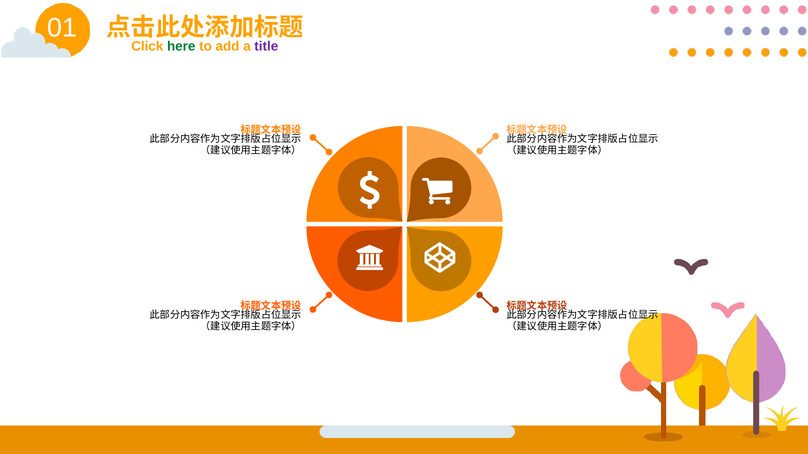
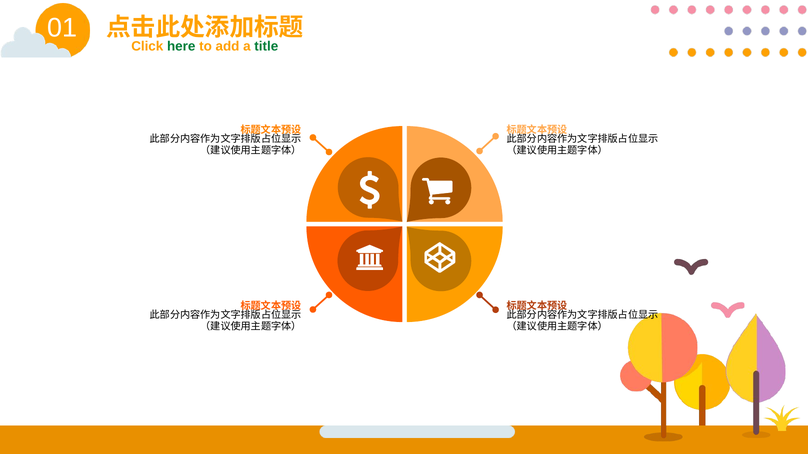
title colour: purple -> green
